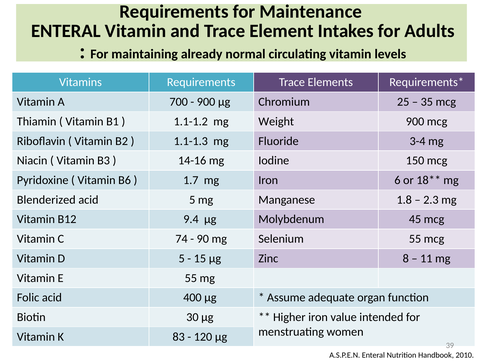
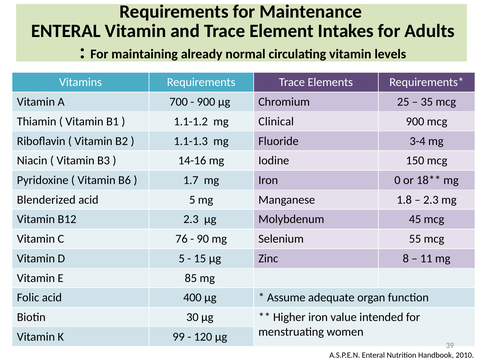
Weight: Weight -> Clinical
6: 6 -> 0
B12 9.4: 9.4 -> 2.3
74: 74 -> 76
E 55: 55 -> 85
83: 83 -> 99
